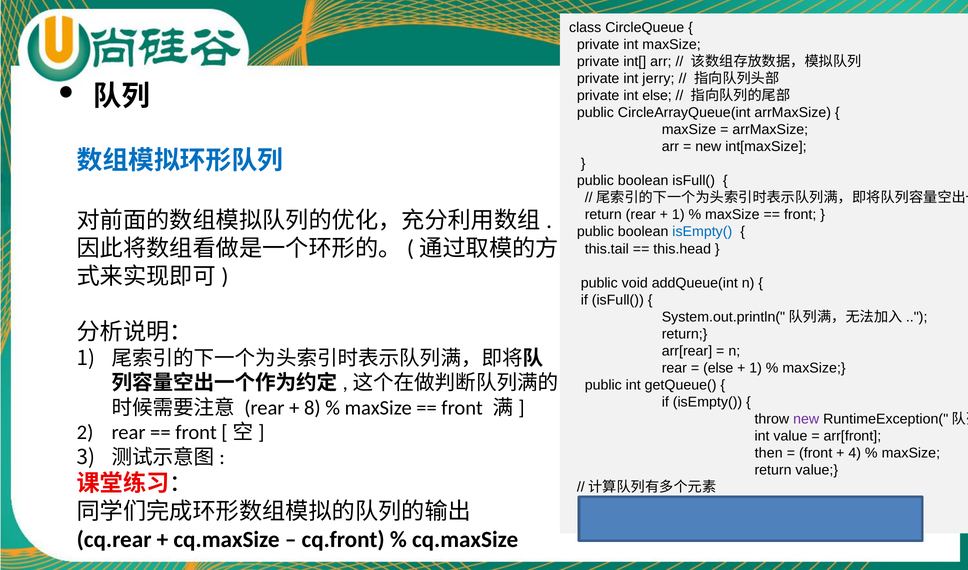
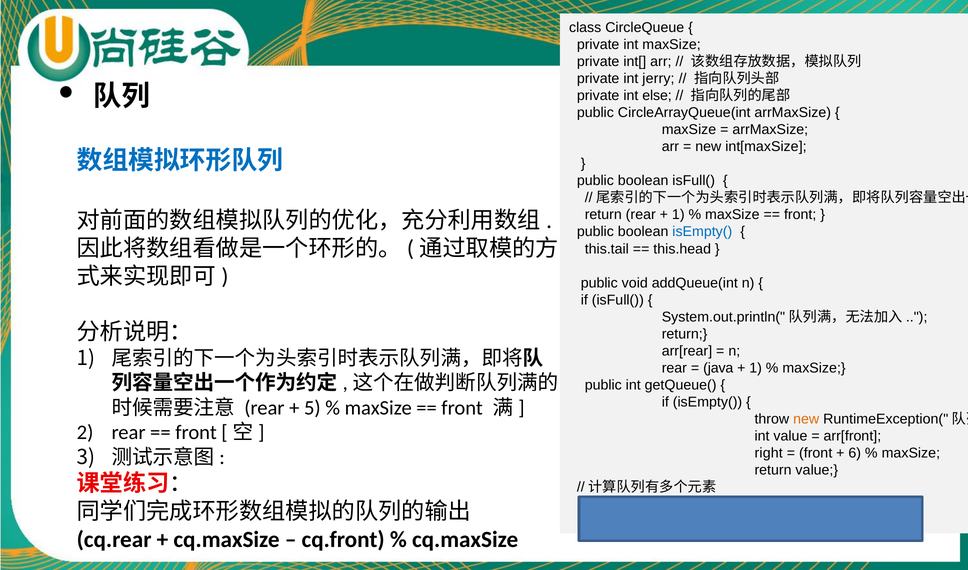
else at (718, 368): else -> java
8: 8 -> 5
new at (806, 419) colour: purple -> orange
then: then -> right
4: 4 -> 6
